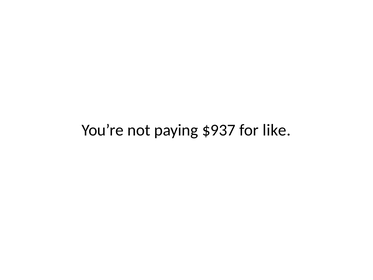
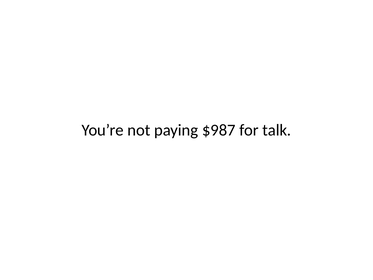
$937: $937 -> $987
like: like -> talk
